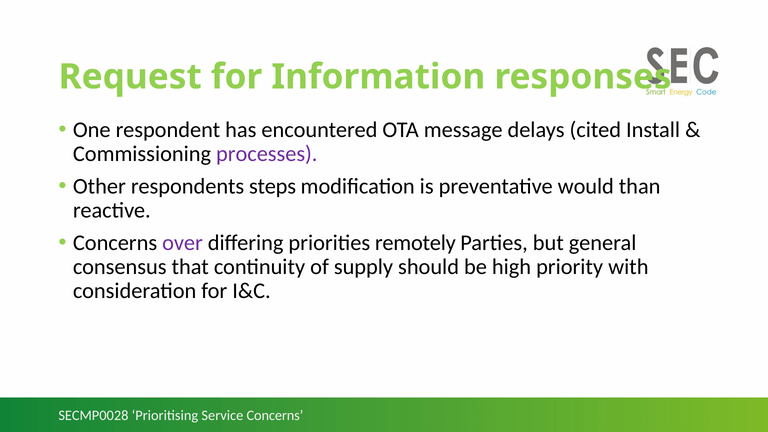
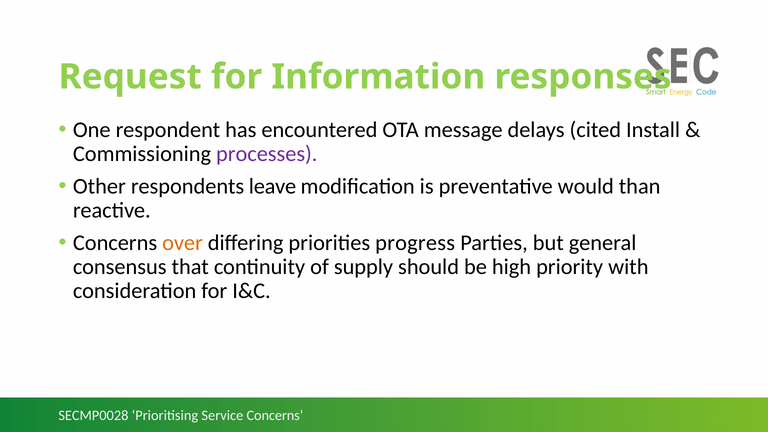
steps: steps -> leave
over colour: purple -> orange
remotely: remotely -> progress
